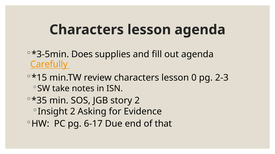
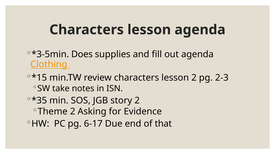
Carefully: Carefully -> Clothing
lesson 0: 0 -> 2
Insight: Insight -> Theme
